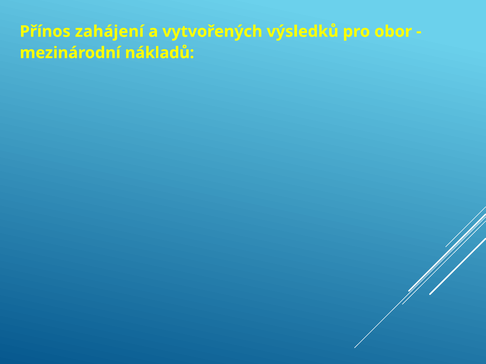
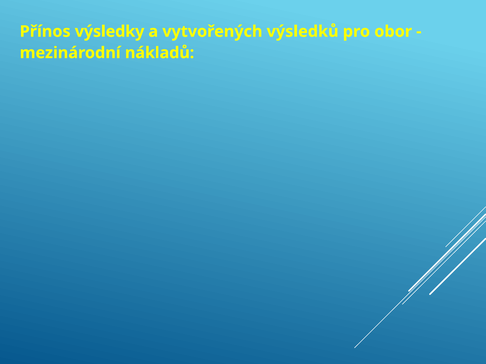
zahájení: zahájení -> výsledky
